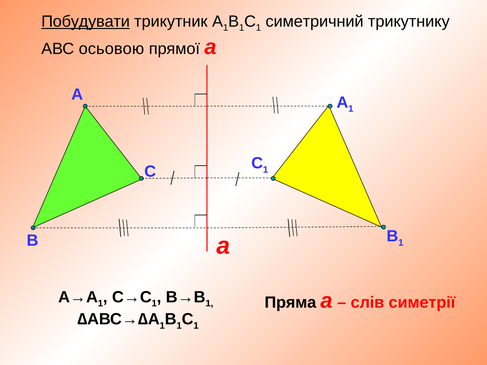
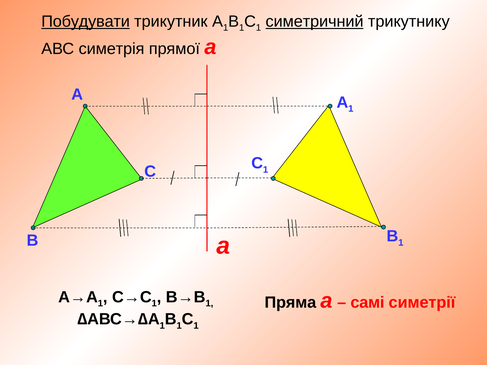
симетричний underline: none -> present
осьовою: осьовою -> симетрія
слів: слів -> самі
